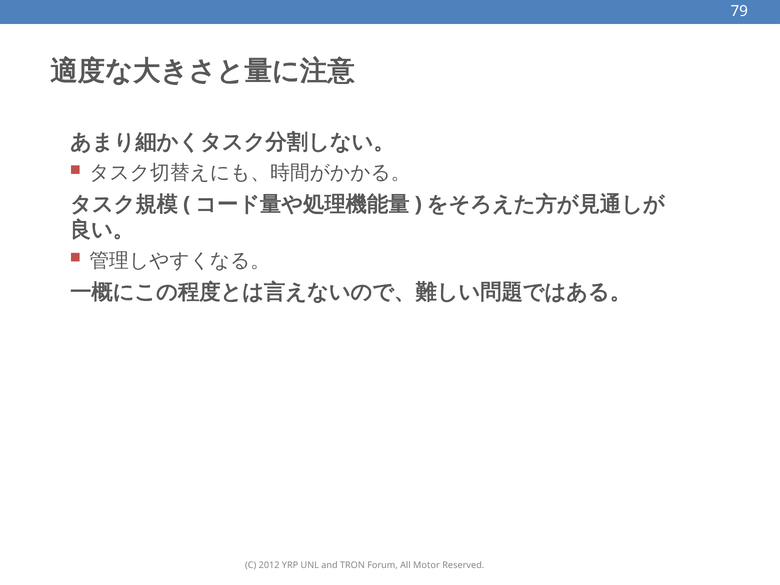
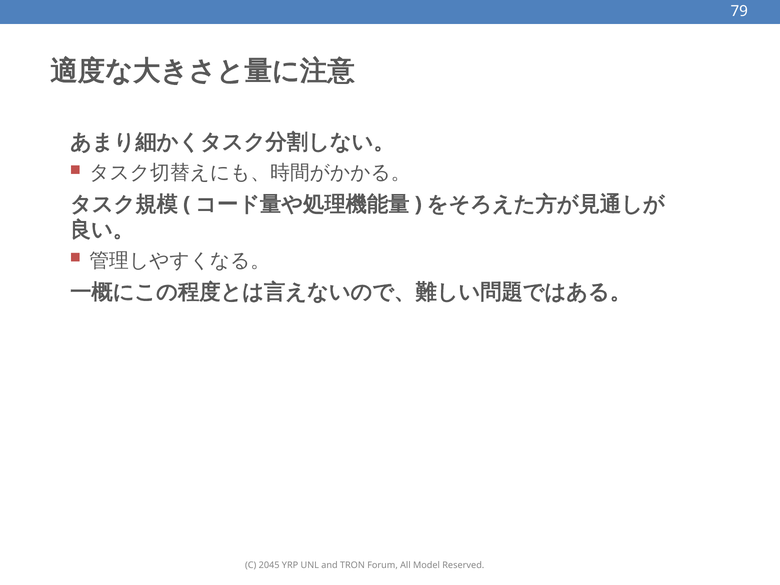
2012: 2012 -> 2045
Motor: Motor -> Model
